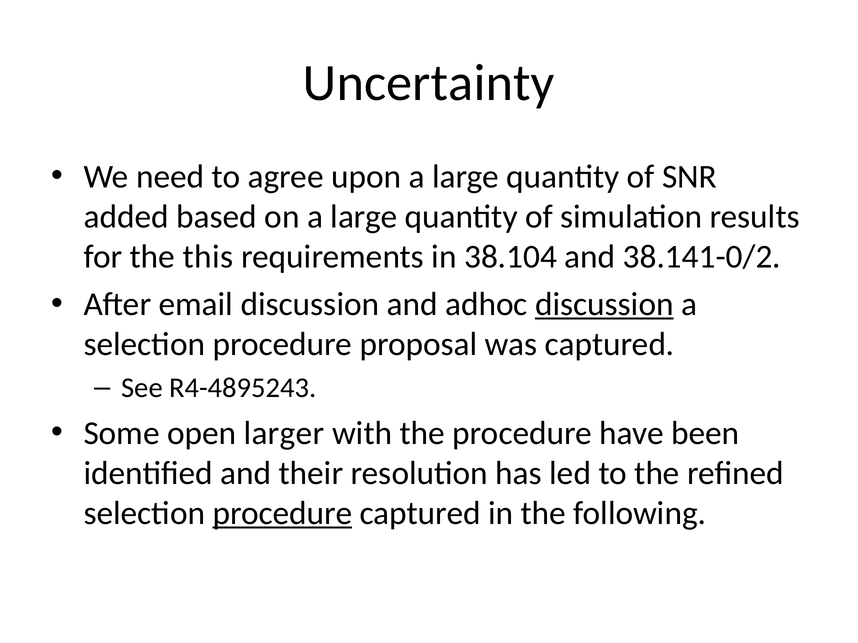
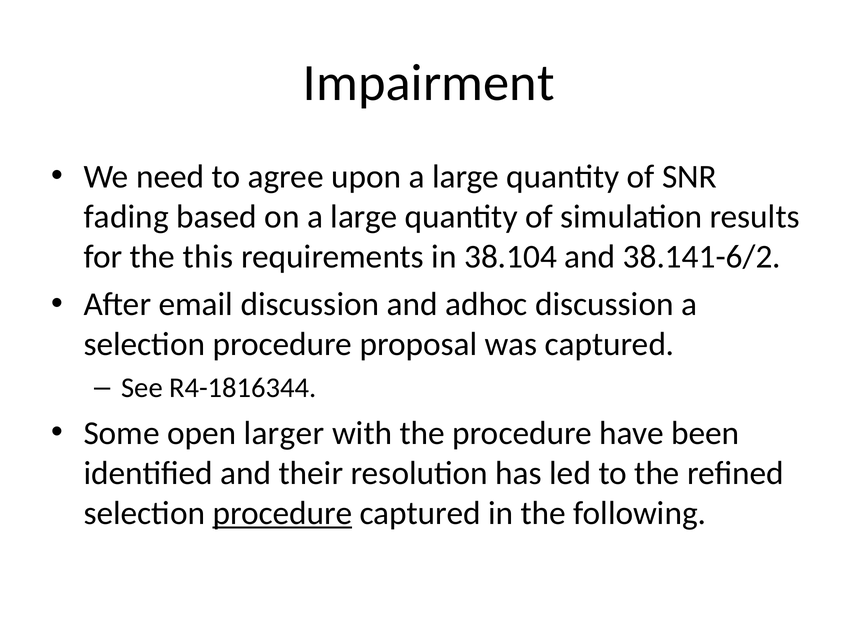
Uncertainty: Uncertainty -> Impairment
added: added -> fading
38.141-0/2: 38.141-0/2 -> 38.141-6/2
discussion at (604, 305) underline: present -> none
R4-4895243: R4-4895243 -> R4-1816344
